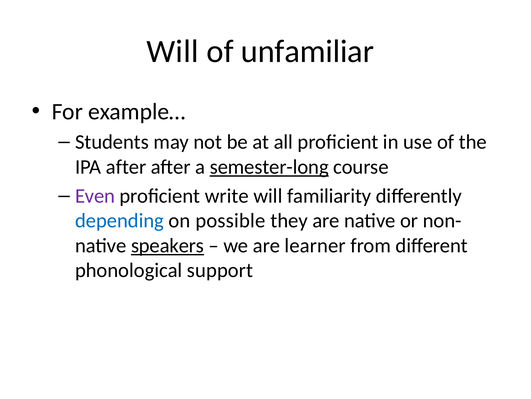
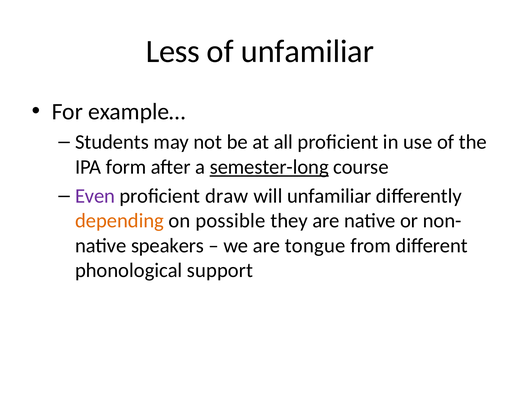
Will at (172, 51): Will -> Less
IPA after: after -> form
write: write -> draw
will familiarity: familiarity -> unfamiliar
depending colour: blue -> orange
speakers underline: present -> none
learner: learner -> tongue
